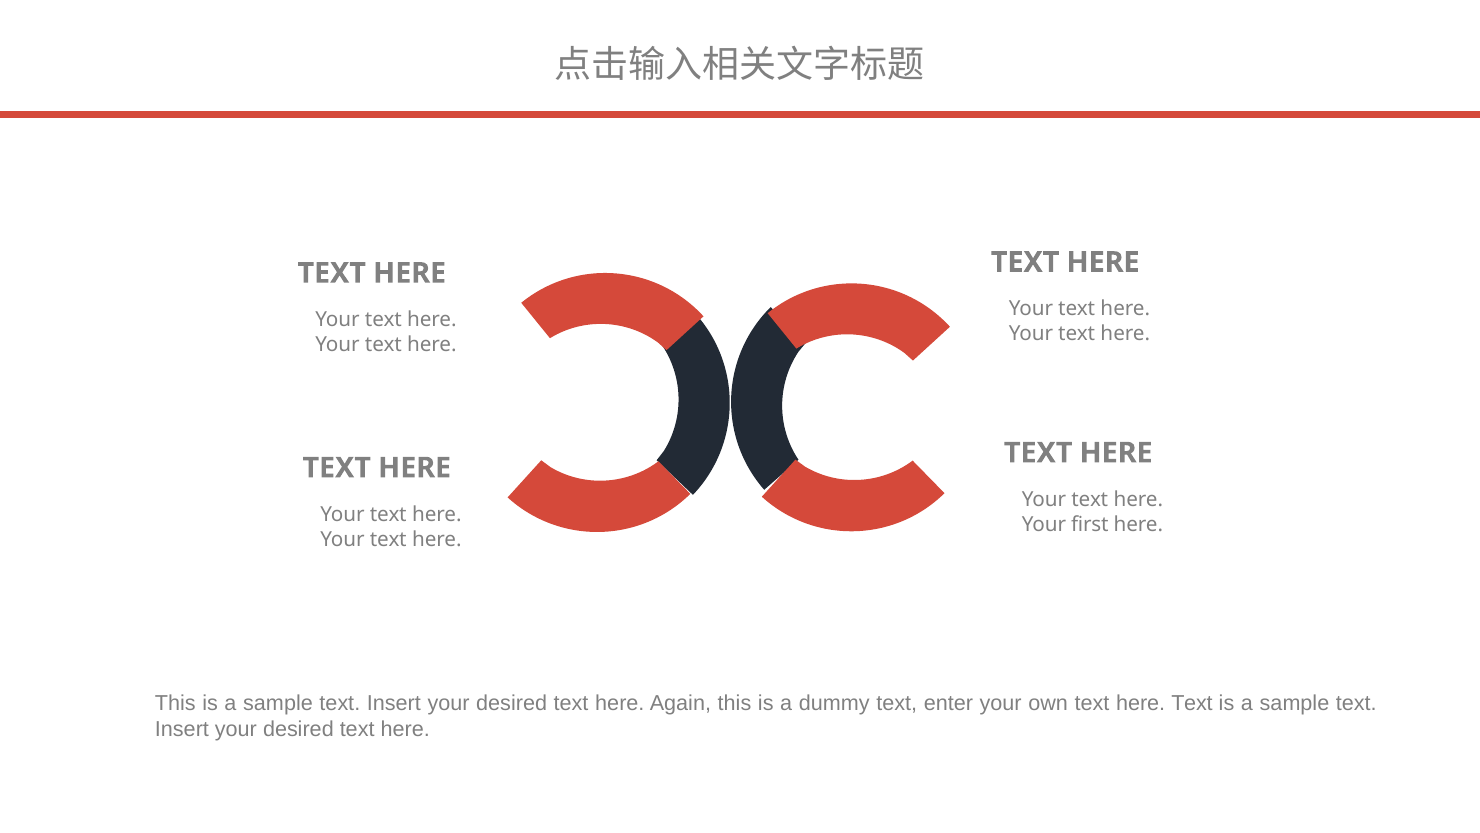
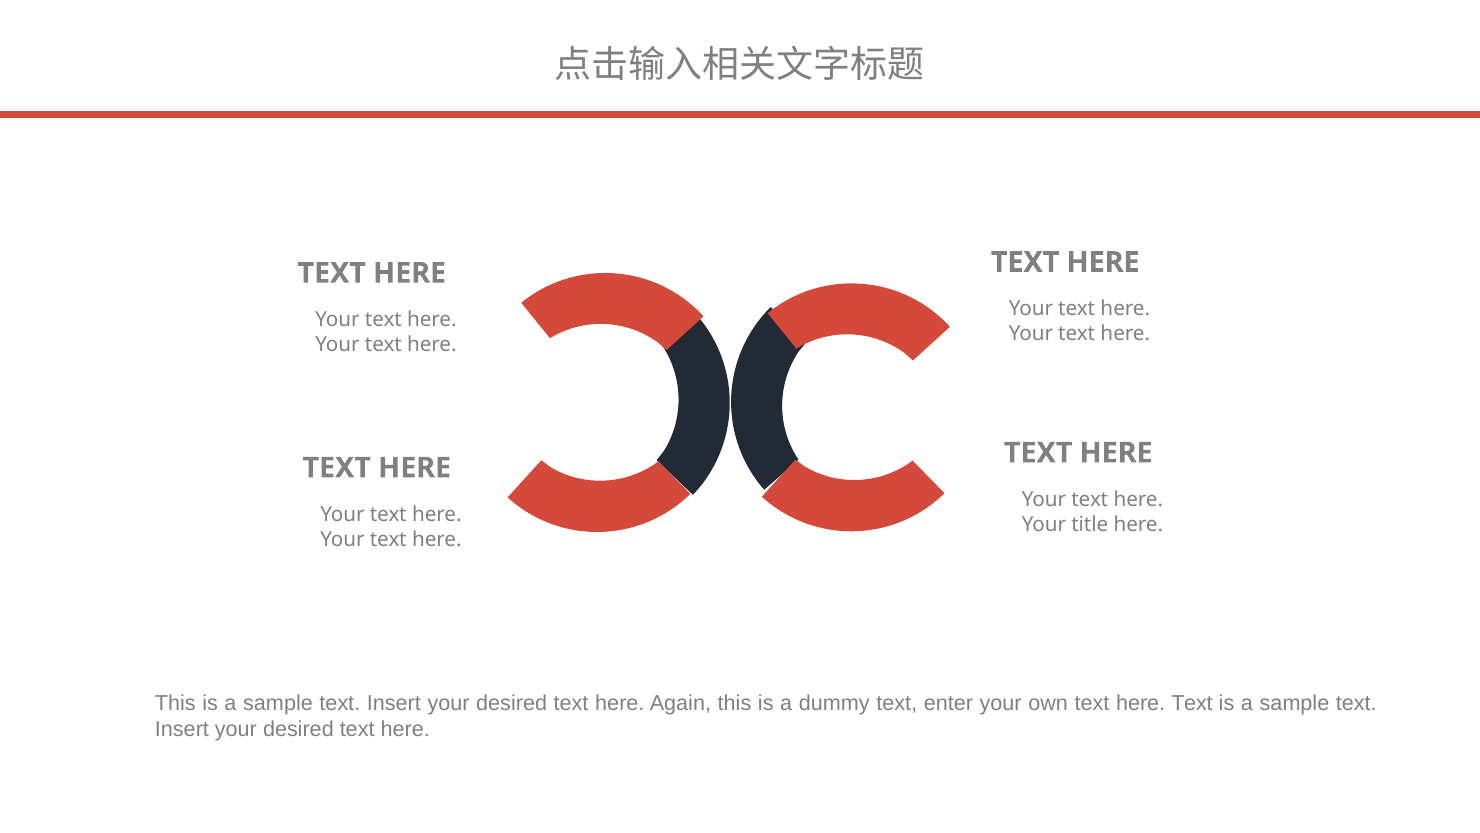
first: first -> title
